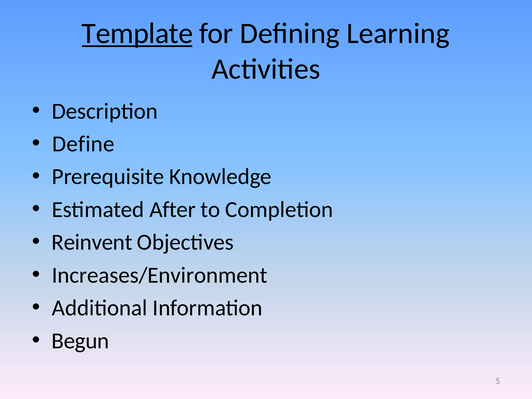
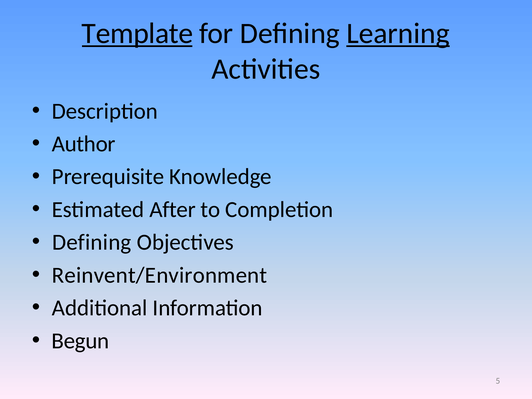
Learning underline: none -> present
Define: Define -> Author
Reinvent at (92, 242): Reinvent -> Defining
Increases/Environment: Increases/Environment -> Reinvent/Environment
